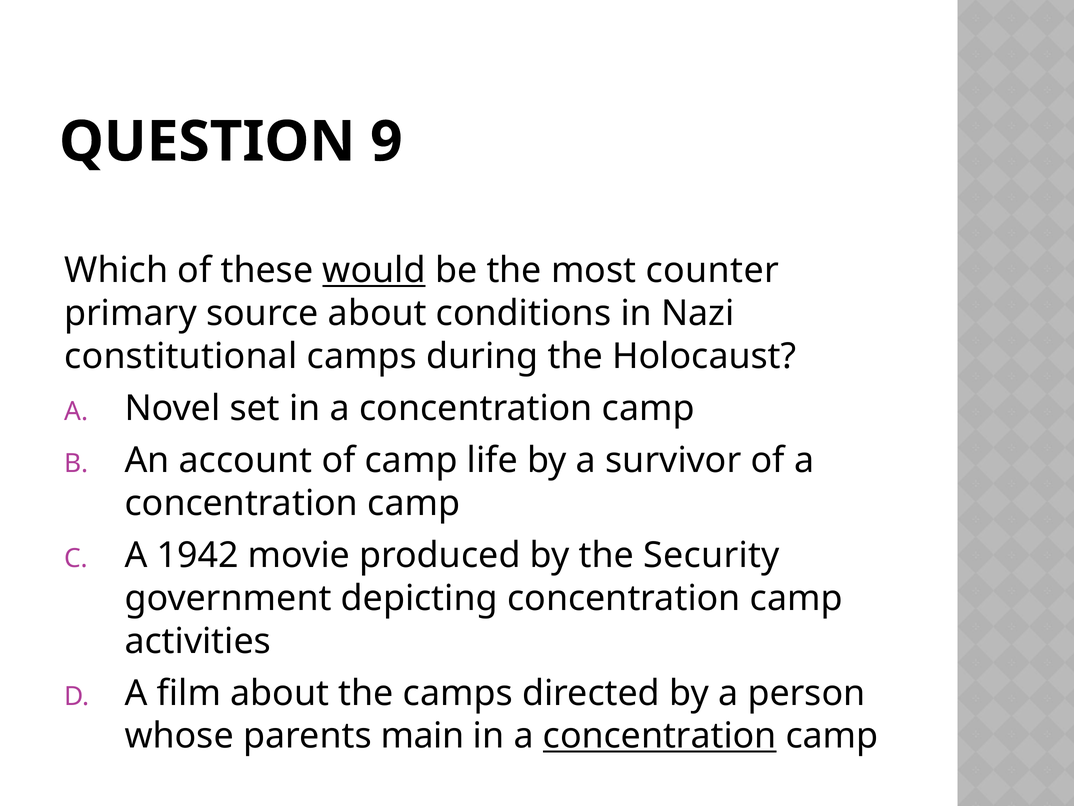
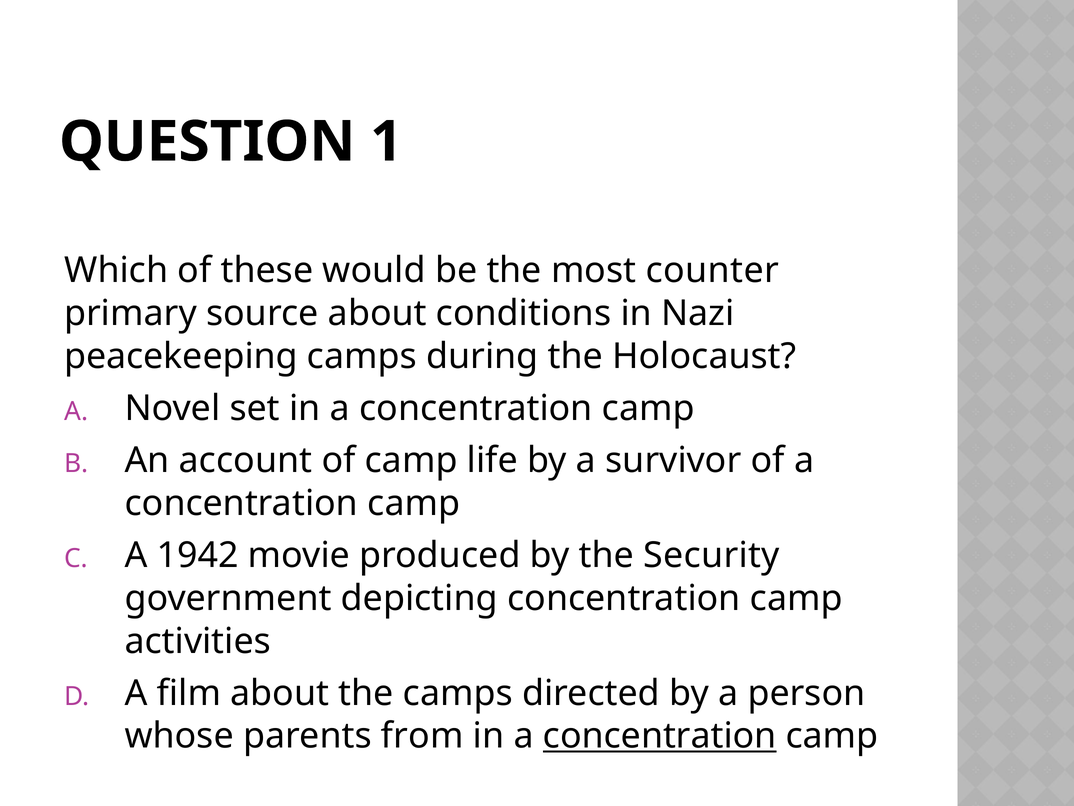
9: 9 -> 1
would underline: present -> none
constitutional: constitutional -> peacekeeping
main: main -> from
